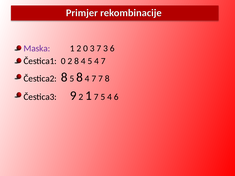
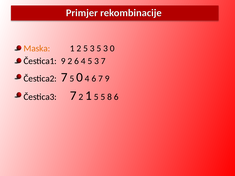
Maska colour: purple -> orange
2 0: 0 -> 5
3 7: 7 -> 5
3 6: 6 -> 0
Čestica1 0: 0 -> 9
2 8: 8 -> 6
4 5 4: 4 -> 3
Čestica2 8: 8 -> 7
5 8: 8 -> 0
7 at (94, 79): 7 -> 6
7 8: 8 -> 9
Čestica3 9: 9 -> 7
1 7: 7 -> 5
4 at (110, 97): 4 -> 8
